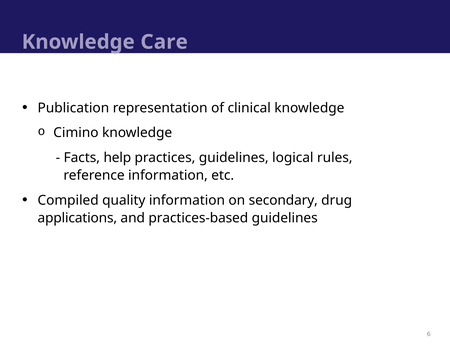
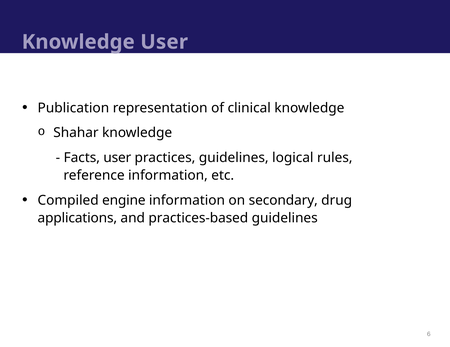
Knowledge Care: Care -> User
Cimino: Cimino -> Shahar
Facts help: help -> user
quality: quality -> engine
